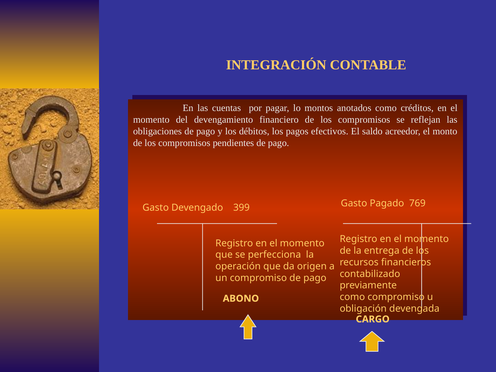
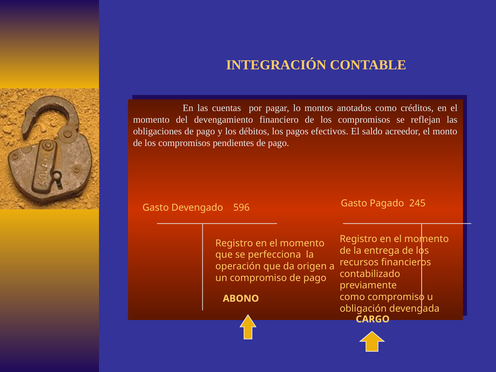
399: 399 -> 596
769: 769 -> 245
